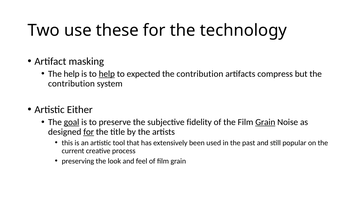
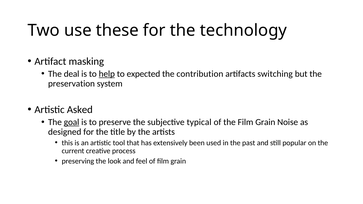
The help: help -> deal
compress: compress -> switching
contribution at (71, 84): contribution -> preservation
Either: Either -> Asked
fidelity: fidelity -> typical
Grain at (265, 122) underline: present -> none
for at (89, 132) underline: present -> none
